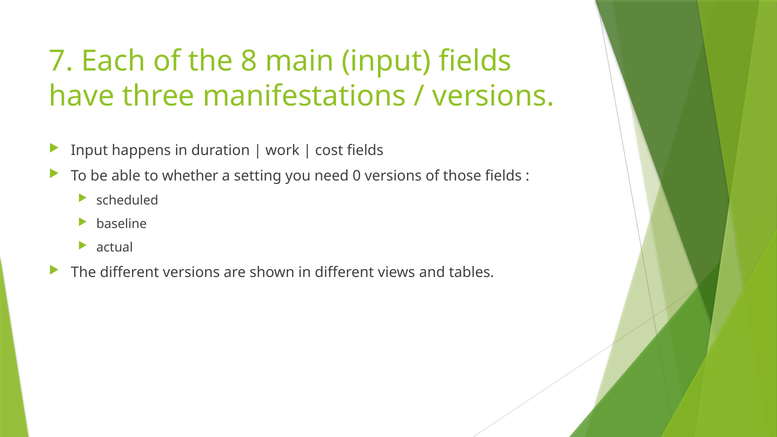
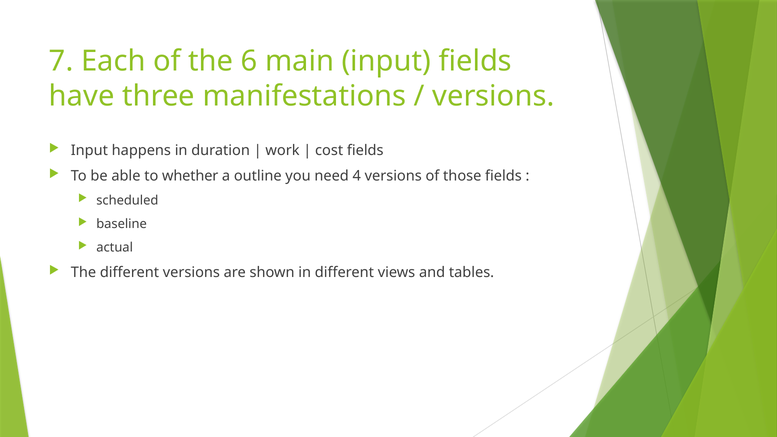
8: 8 -> 6
setting: setting -> outline
0: 0 -> 4
